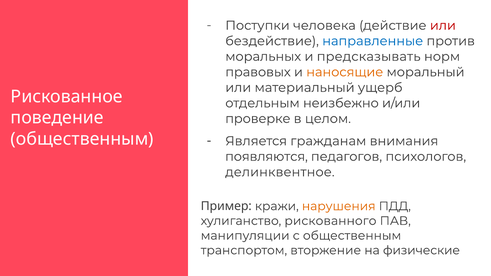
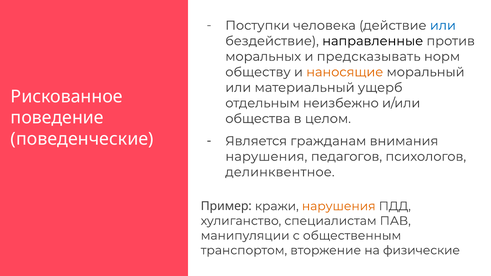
или at (443, 25) colour: red -> blue
направленные colour: blue -> black
правовых: правовых -> обществу
проверке: проверке -> общества
общественным at (82, 139): общественным -> поведенческие
появляются at (266, 157): появляются -> нарушения
рискованного: рискованного -> специалистам
